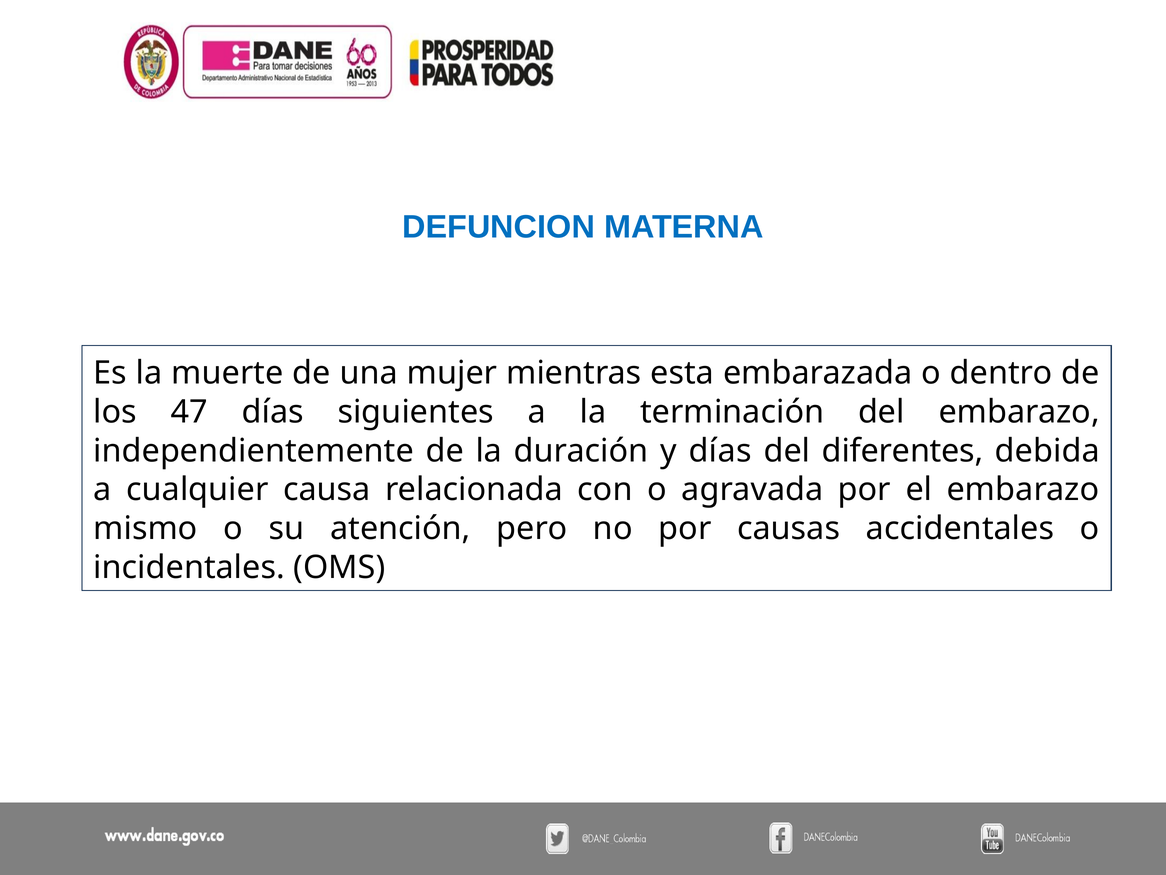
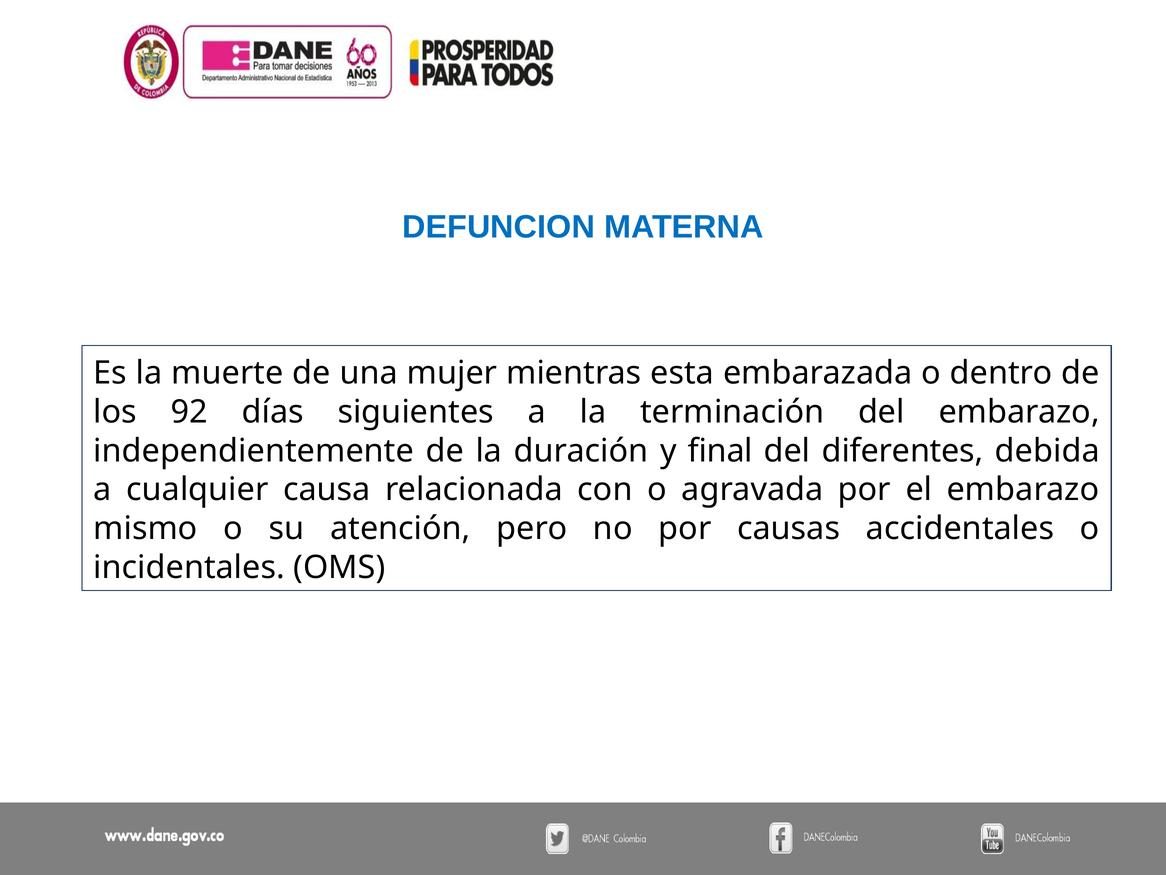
47: 47 -> 92
y días: días -> final
